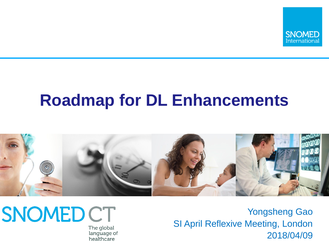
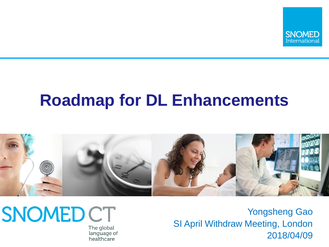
Reflexive: Reflexive -> Withdraw
